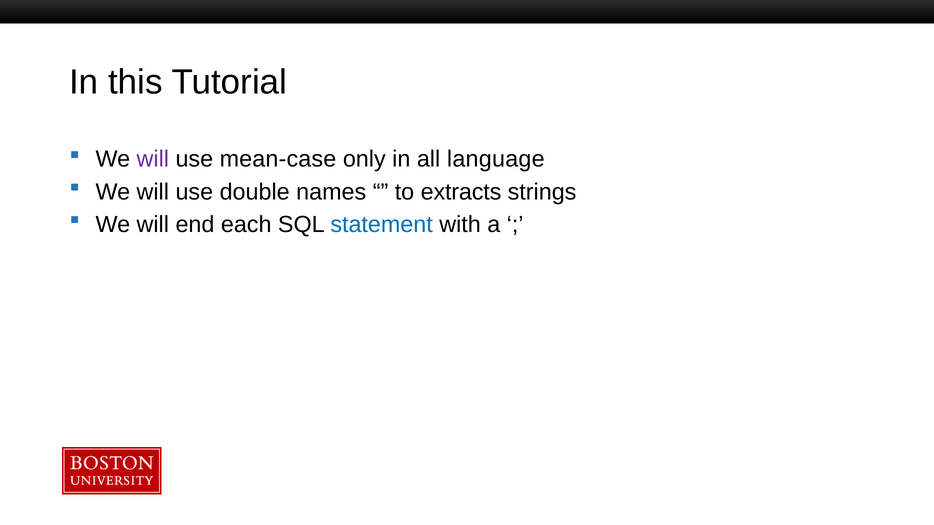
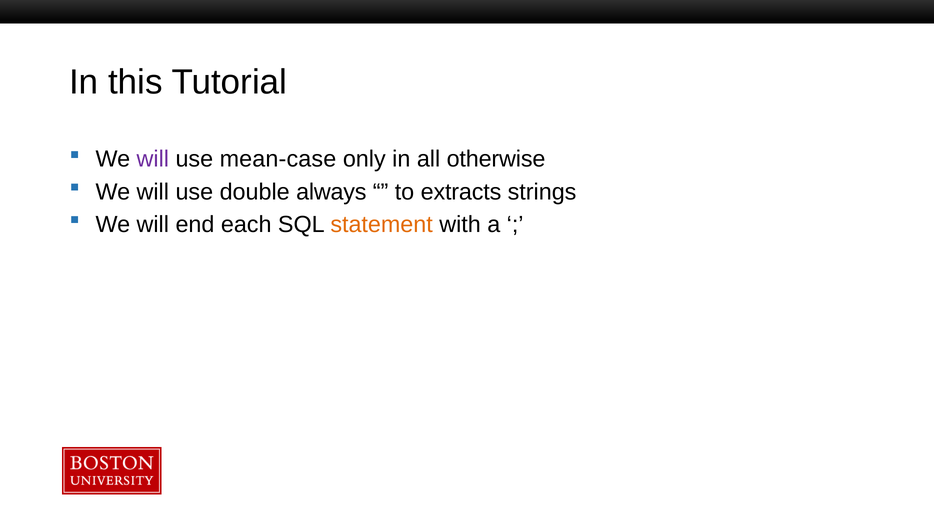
language: language -> otherwise
names: names -> always
statement colour: blue -> orange
